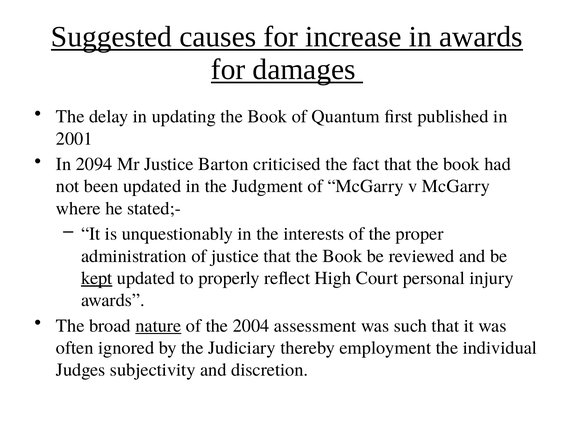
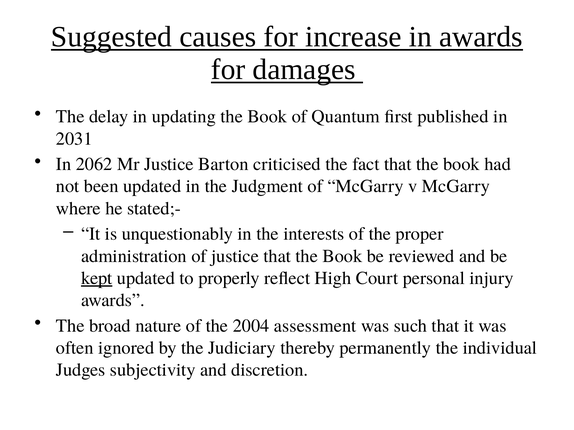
2001: 2001 -> 2031
2094: 2094 -> 2062
nature underline: present -> none
employment: employment -> permanently
